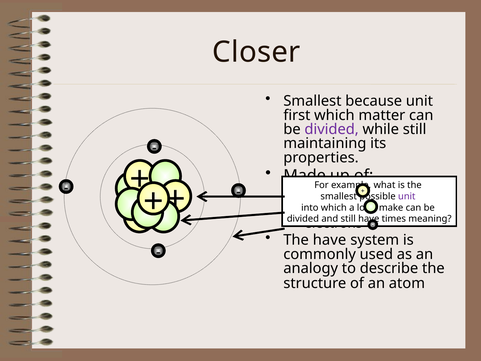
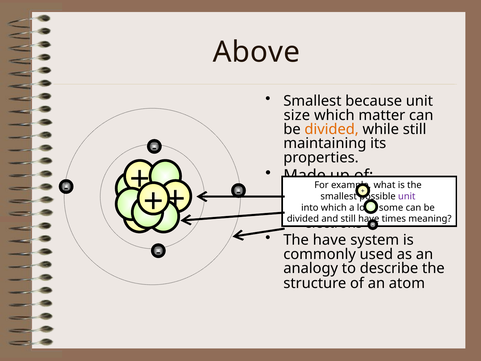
Closer: Closer -> Above
first: first -> size
divided at (332, 129) colour: purple -> orange
make: make -> some
